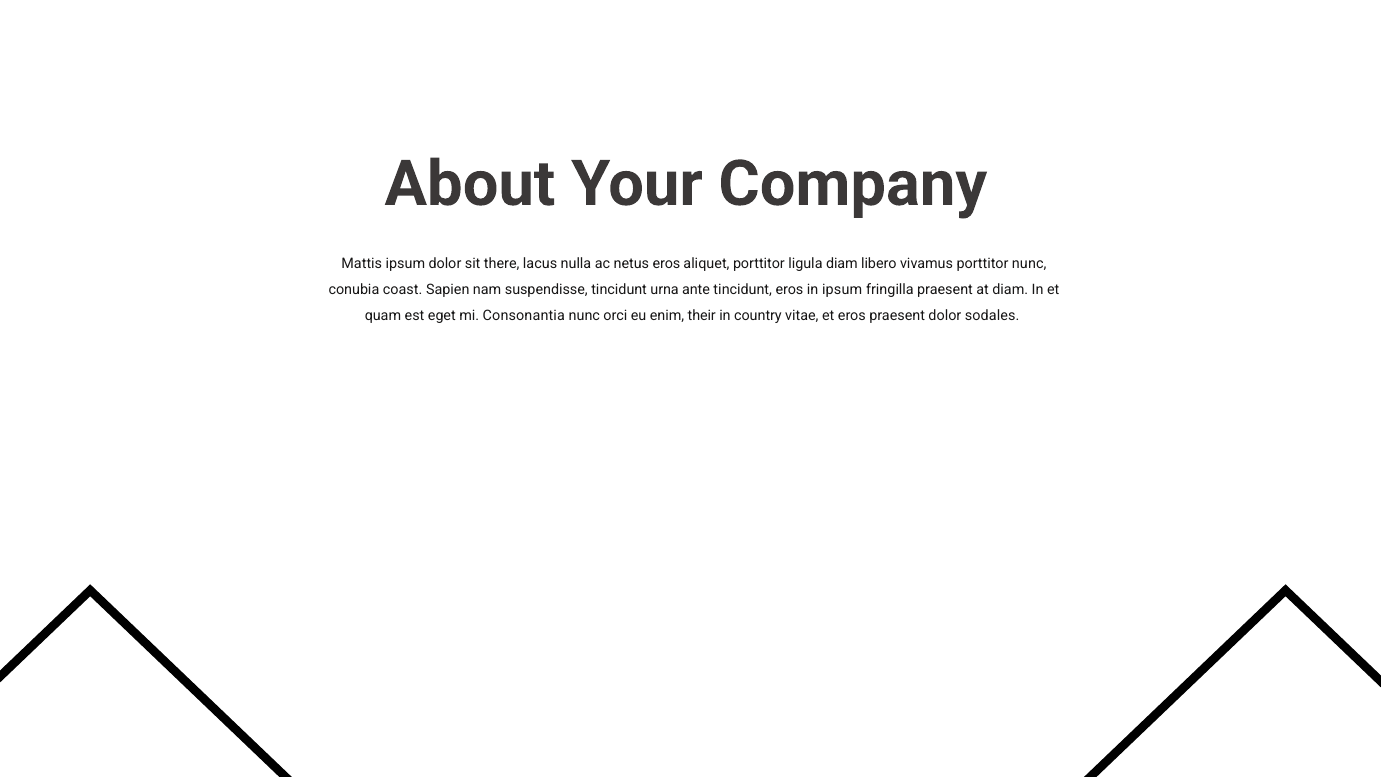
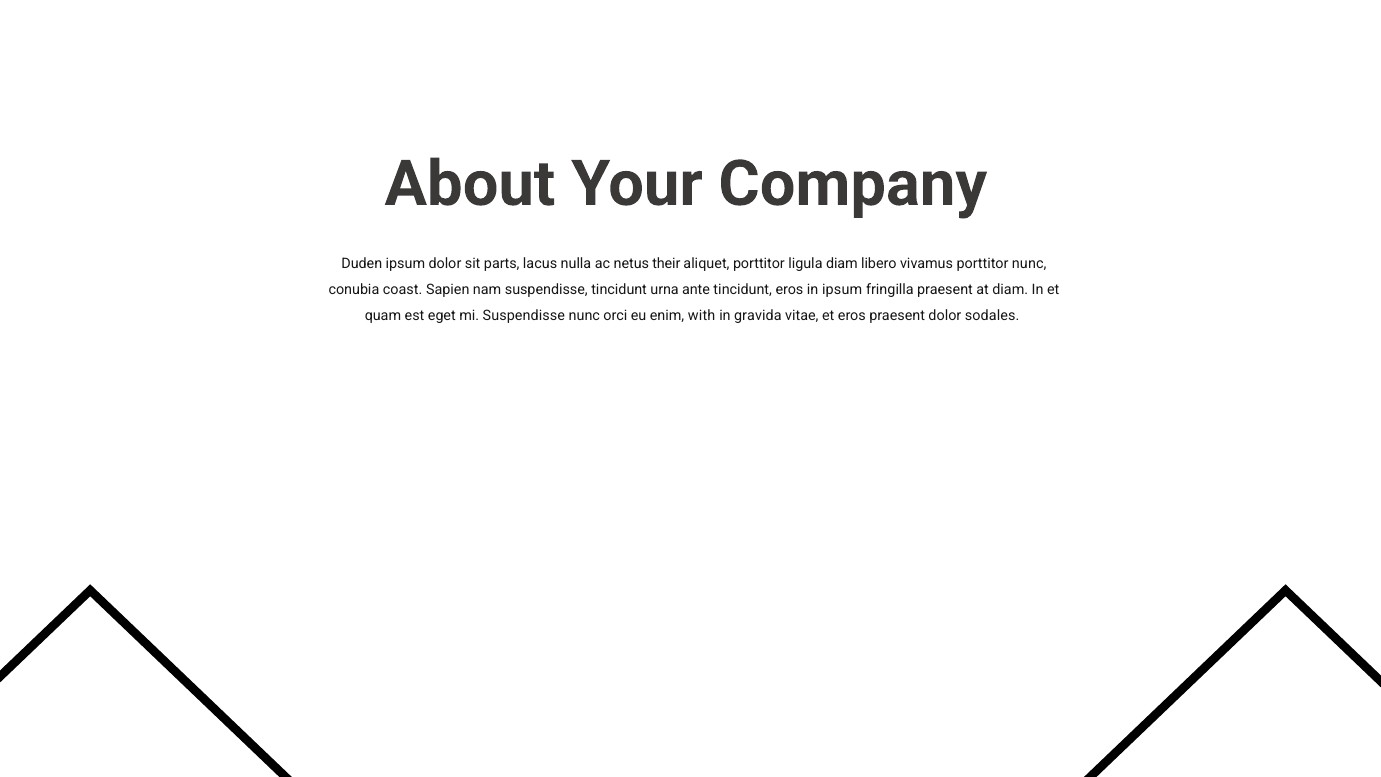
Mattis: Mattis -> Duden
there: there -> parts
netus eros: eros -> their
mi Consonantia: Consonantia -> Suspendisse
their: their -> with
country: country -> gravida
